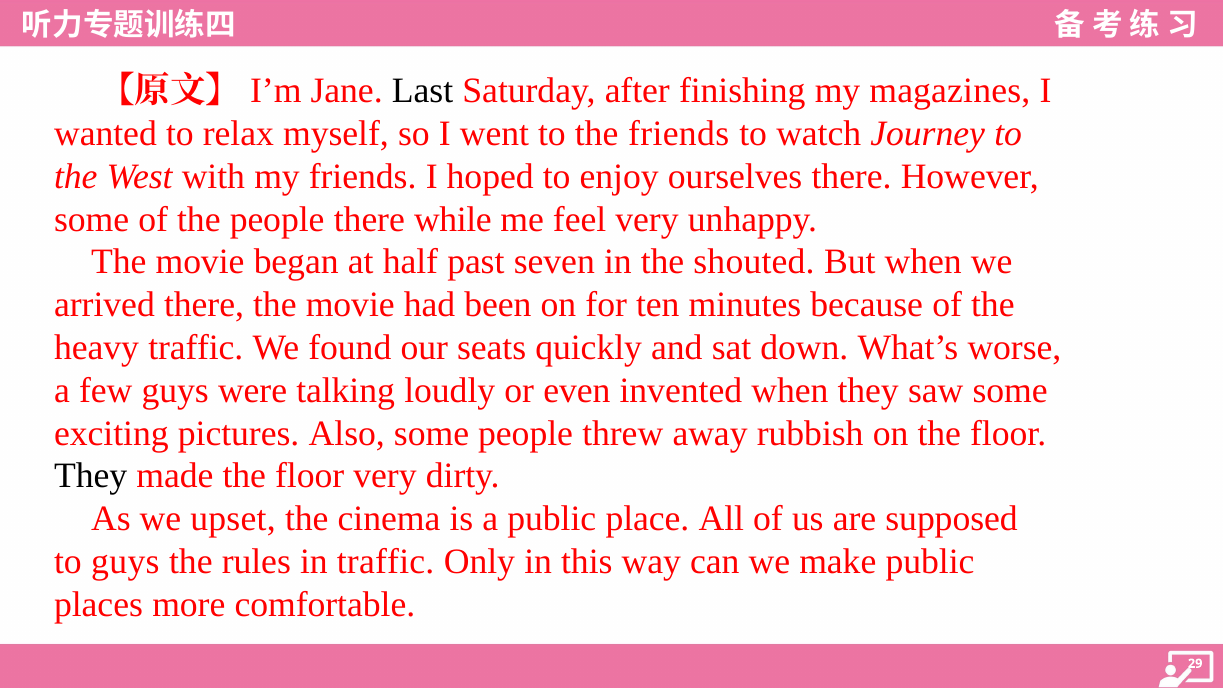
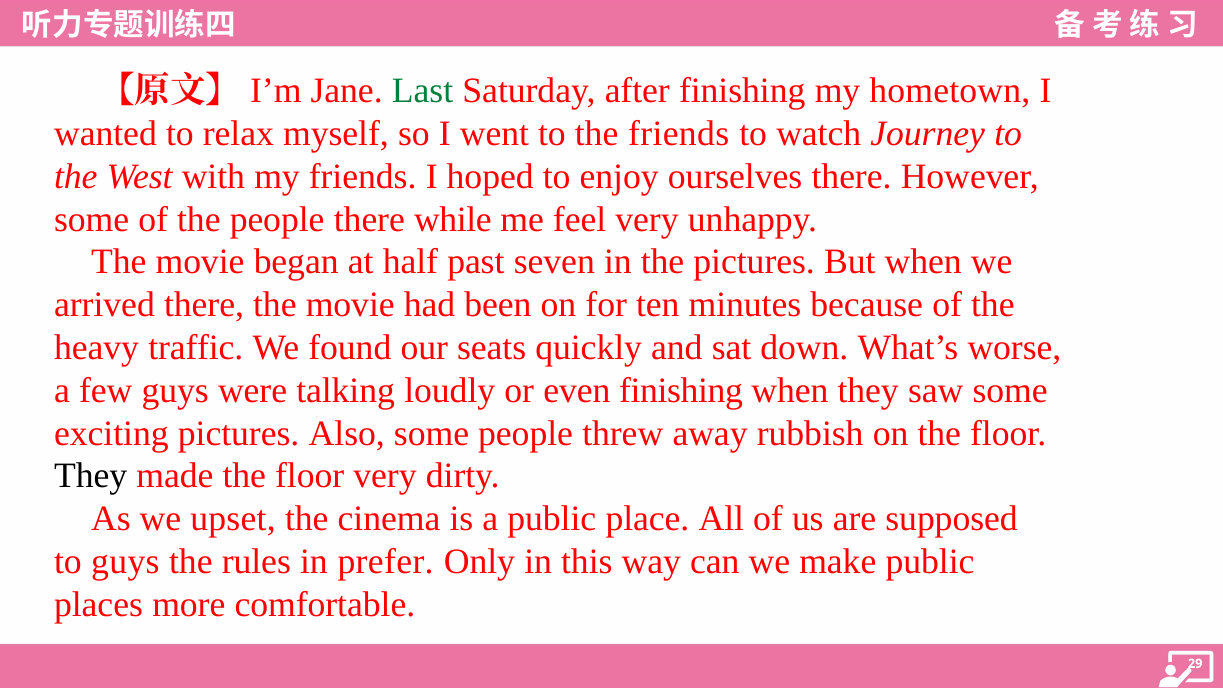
Last colour: black -> green
magazines: magazines -> hometown
the shouted: shouted -> pictures
even invented: invented -> finishing
in traffic: traffic -> prefer
